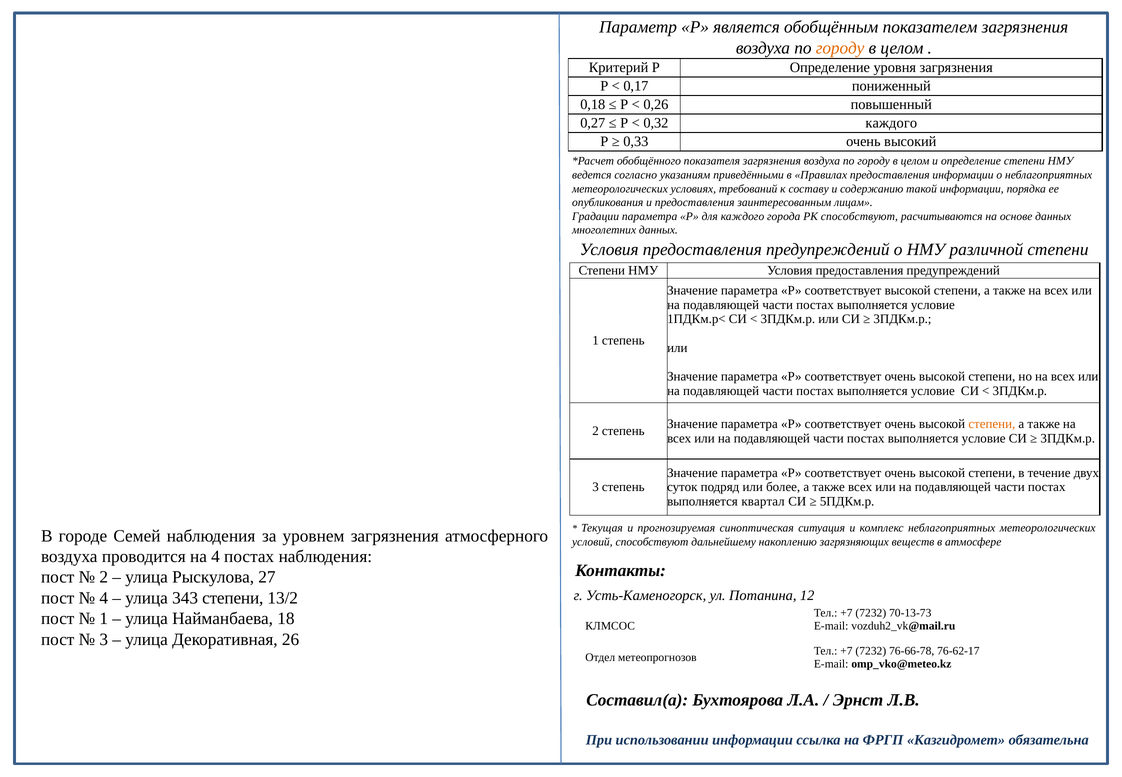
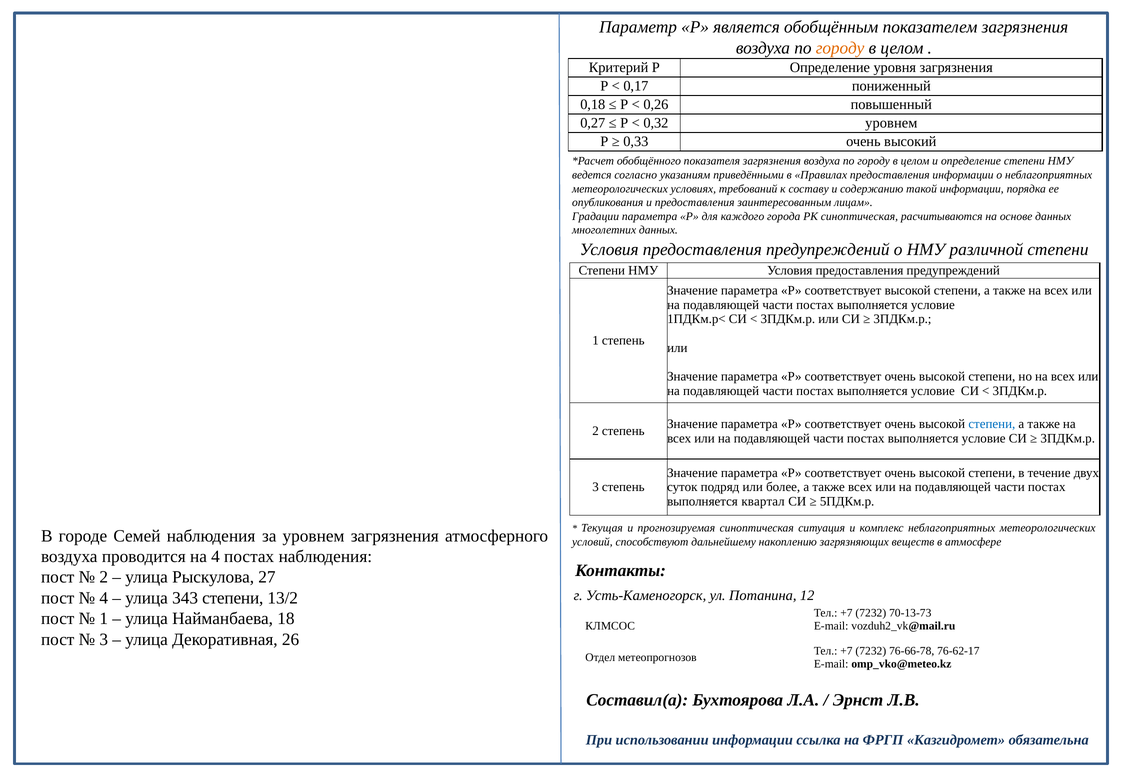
0,32 каждого: каждого -> уровнем
РК способствуют: способствуют -> синоптическая
степени at (992, 424) colour: orange -> blue
